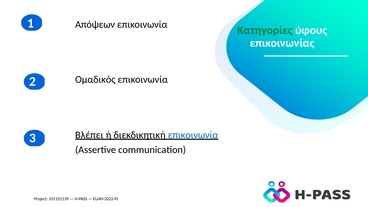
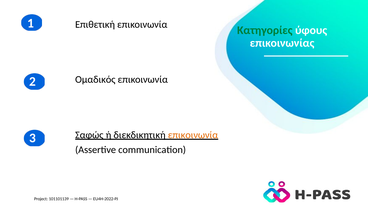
Απόψεων: Απόψεων -> Επιθετική
Βλέπει: Βλέπει -> Σαφώς
επικοινωνία at (193, 135) colour: blue -> orange
